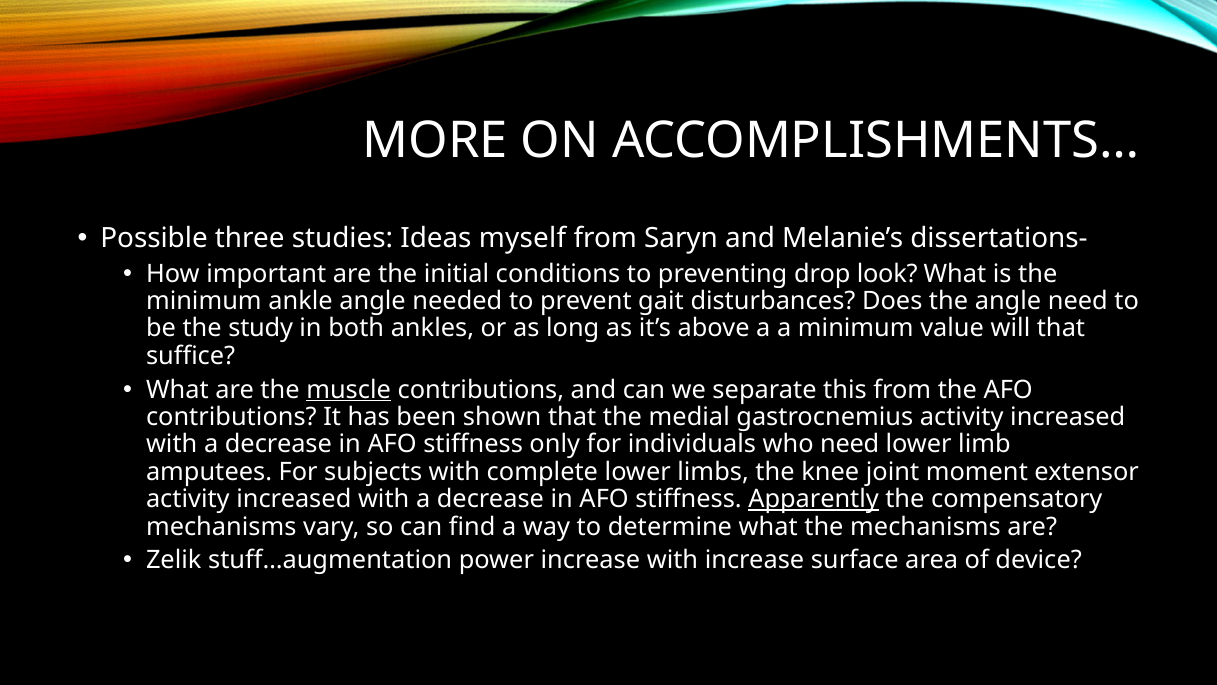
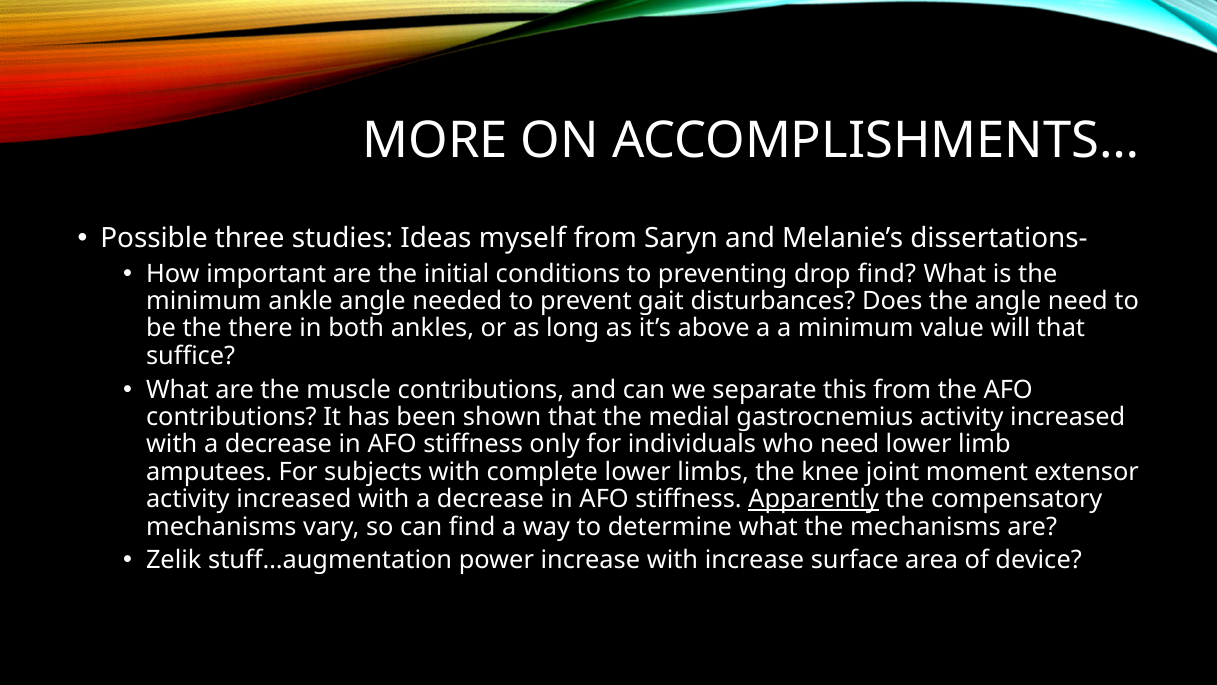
drop look: look -> find
study: study -> there
muscle underline: present -> none
